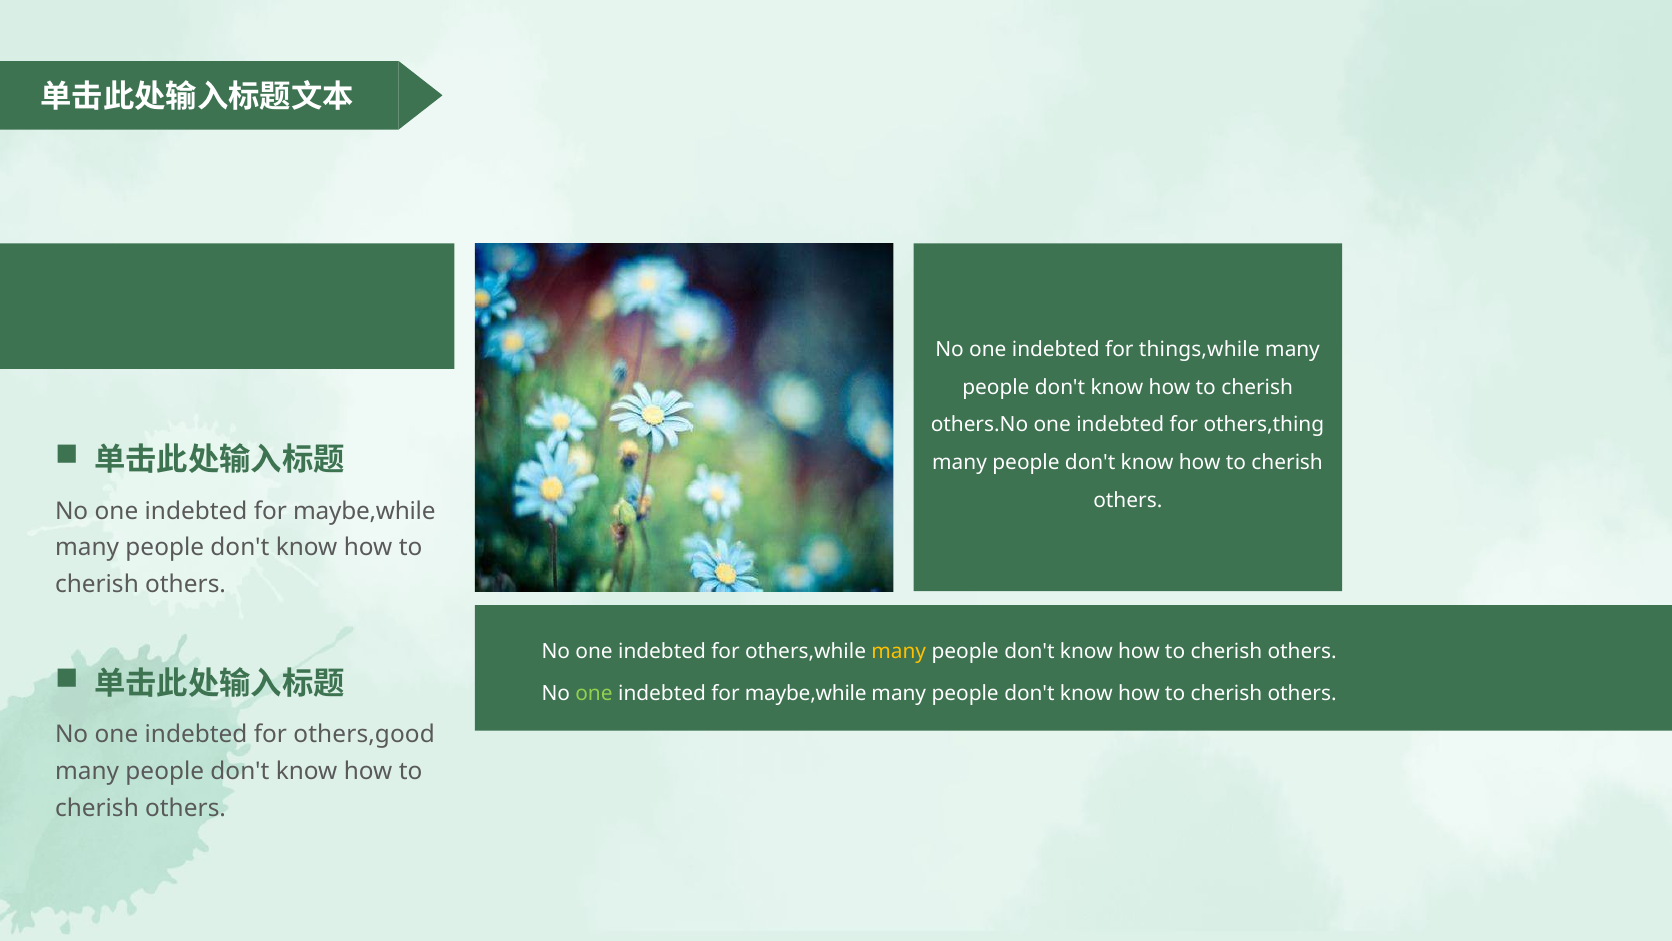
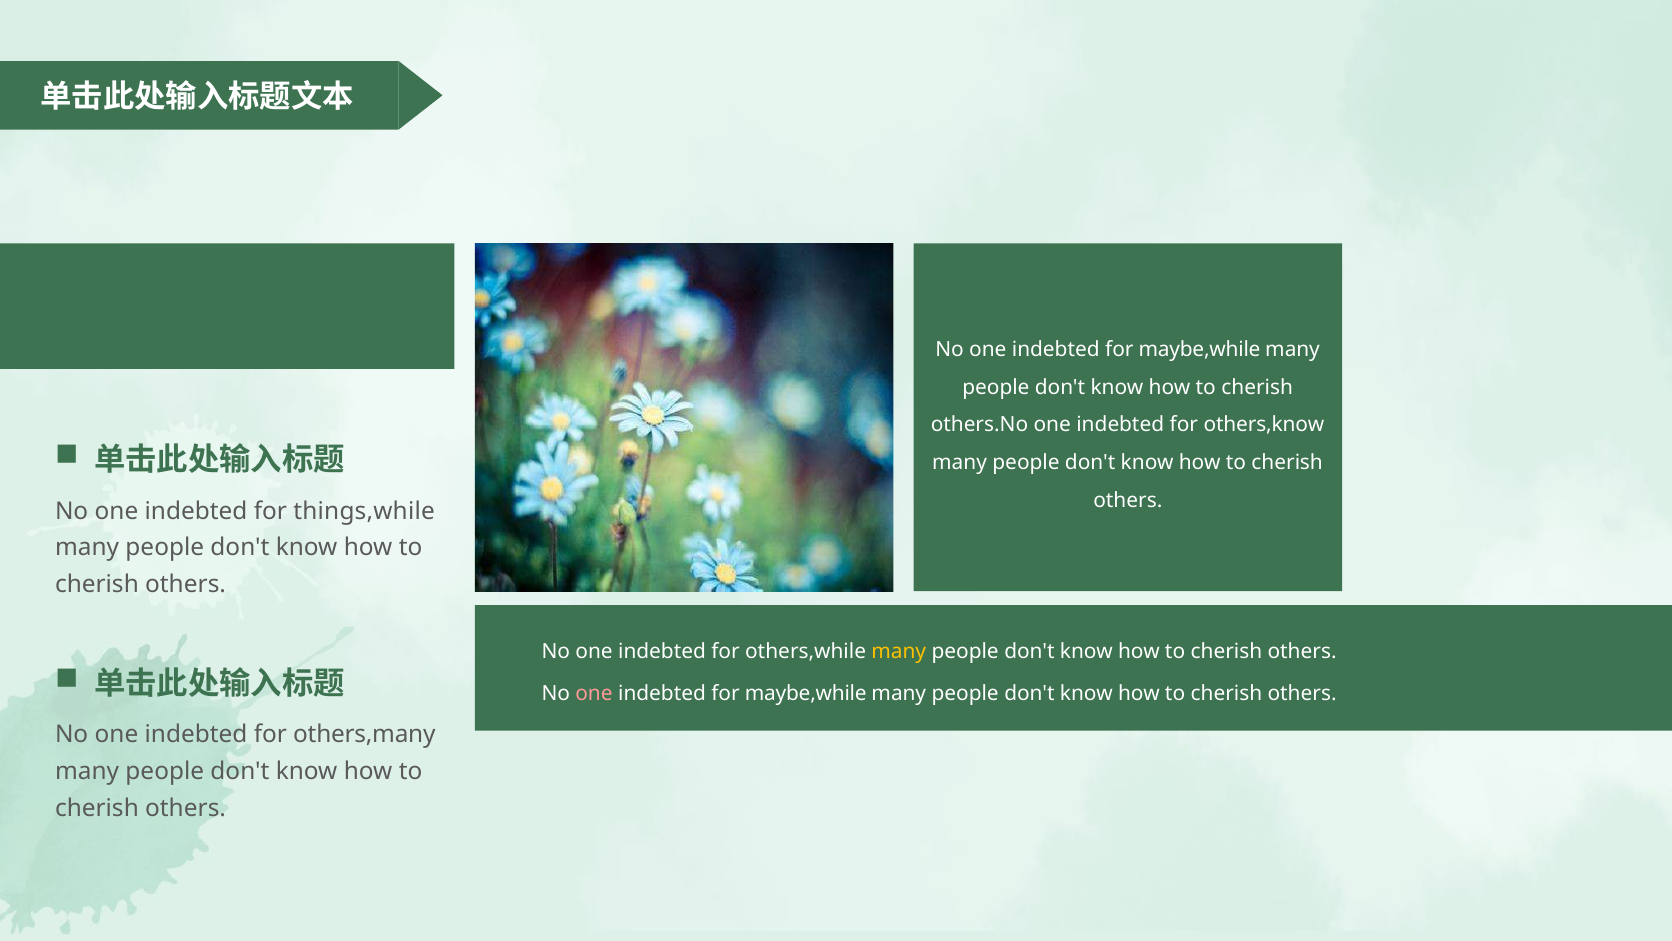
things,while at (1199, 350): things,while -> maybe,while
others,thing: others,thing -> others,know
maybe,while at (364, 511): maybe,while -> things,while
one at (594, 693) colour: light green -> pink
others,good: others,good -> others,many
